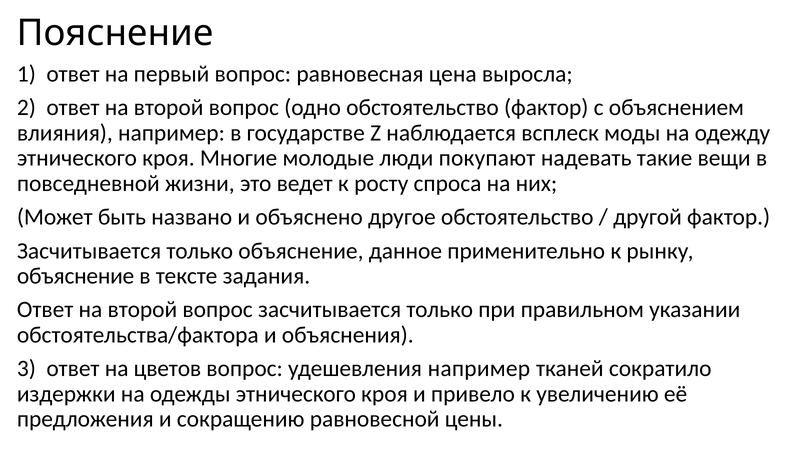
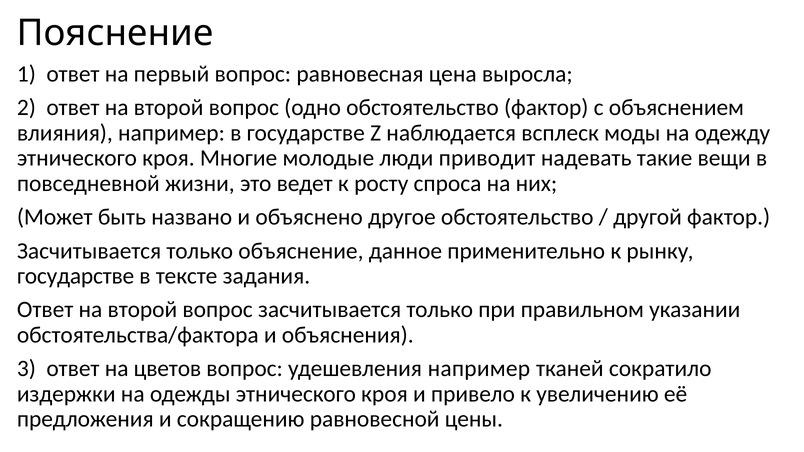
покупают: покупают -> приводит
объяснение at (76, 276): объяснение -> государстве
